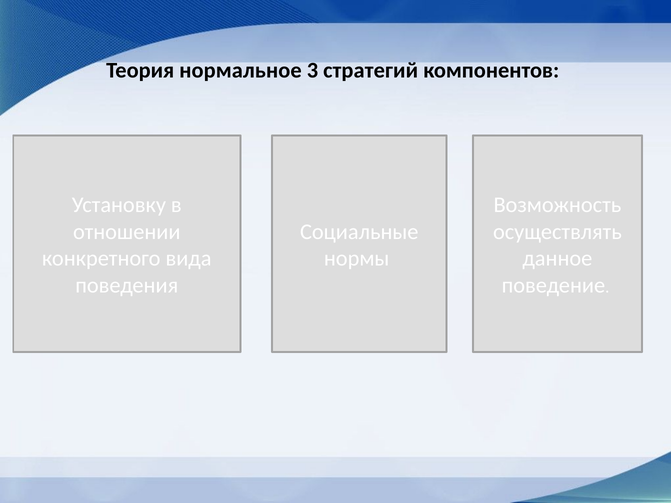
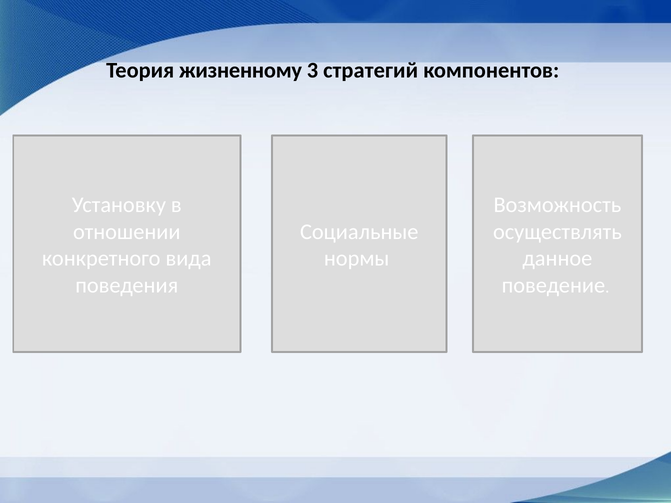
нормальное: нормальное -> жизненному
